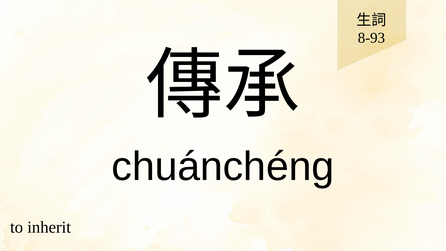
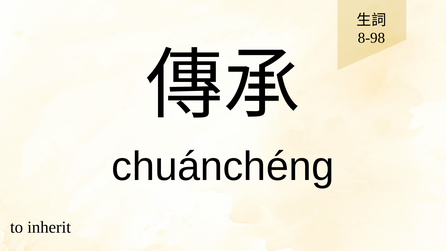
8-93: 8-93 -> 8-98
